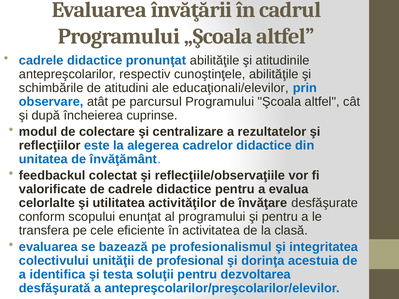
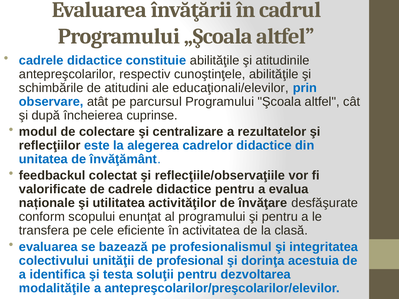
pronunţat: pronunţat -> constituie
celorlalte: celorlalte -> naționale
desfăşurată: desfăşurată -> modalităţile
